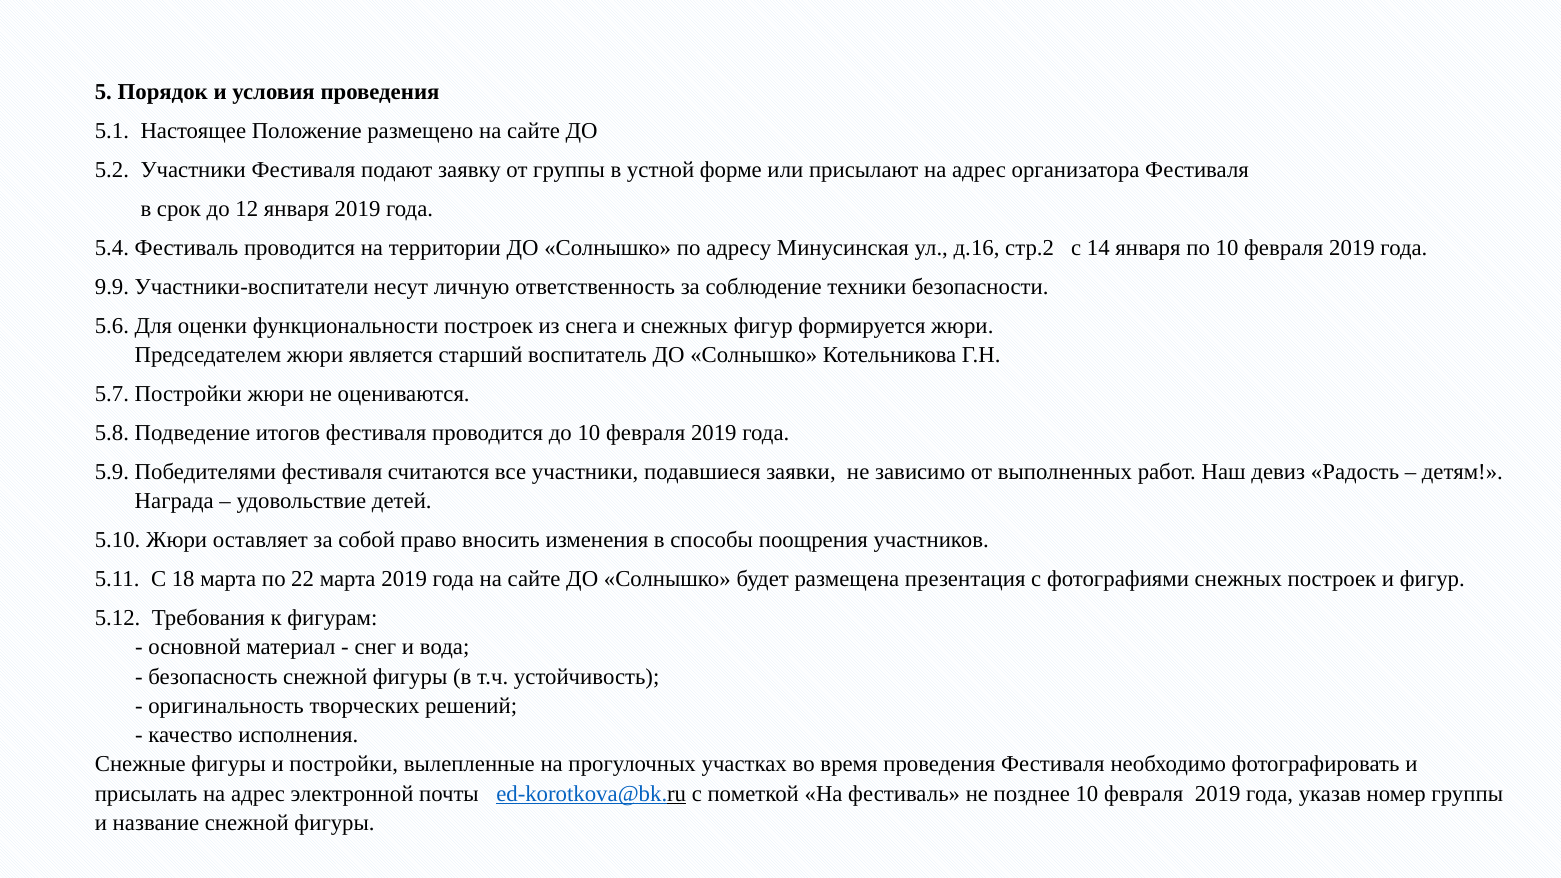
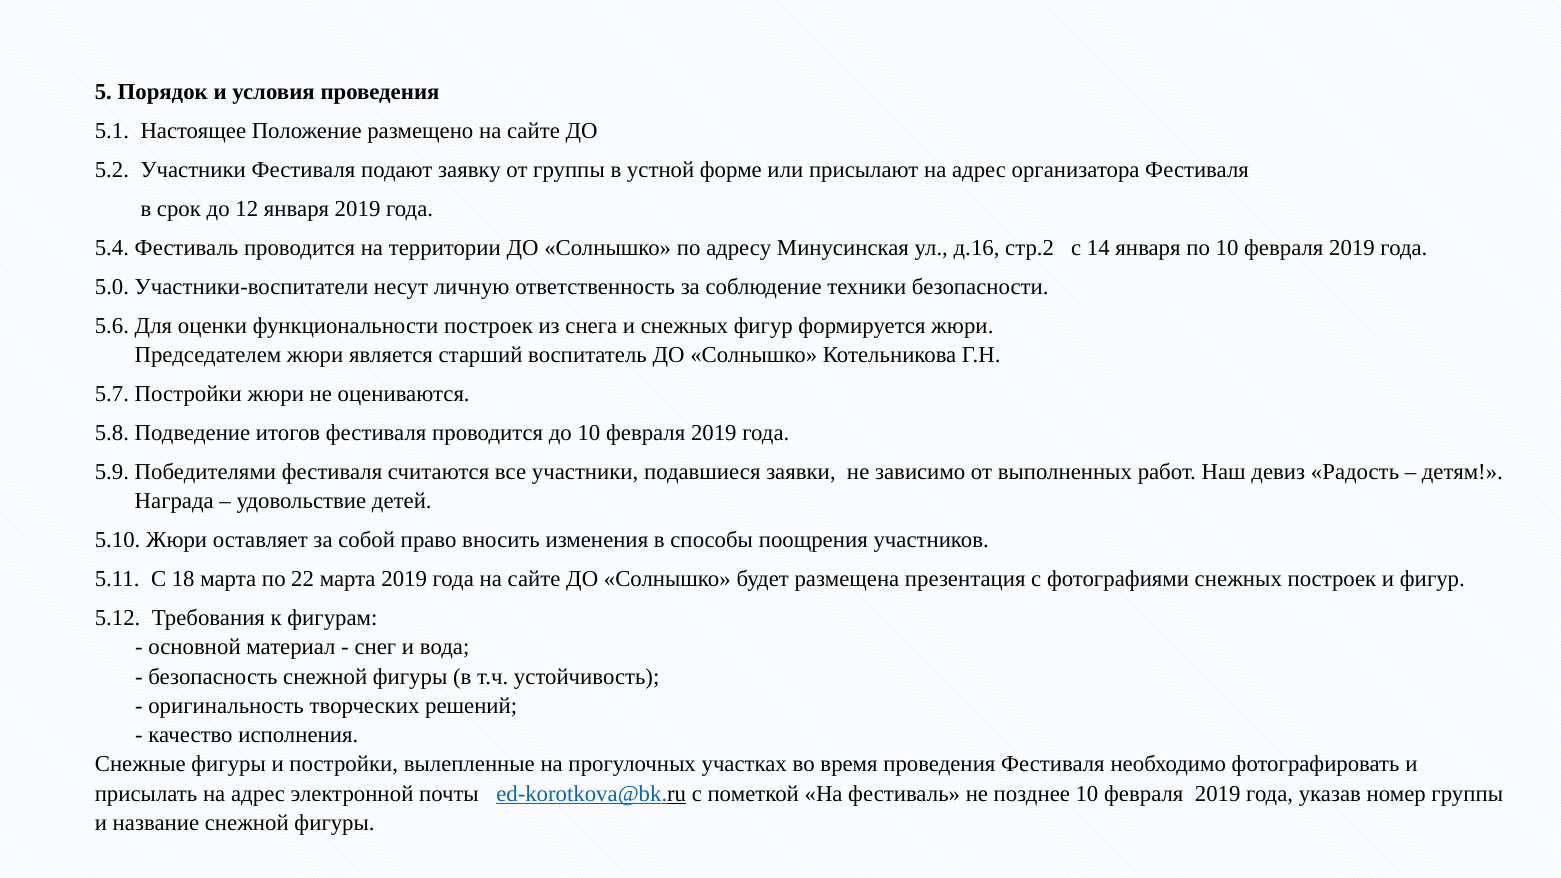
9.9: 9.9 -> 5.0
